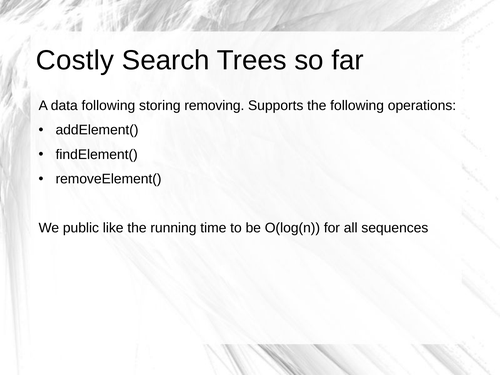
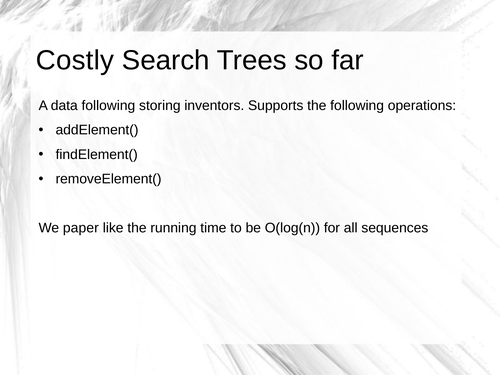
removing: removing -> inventors
public: public -> paper
